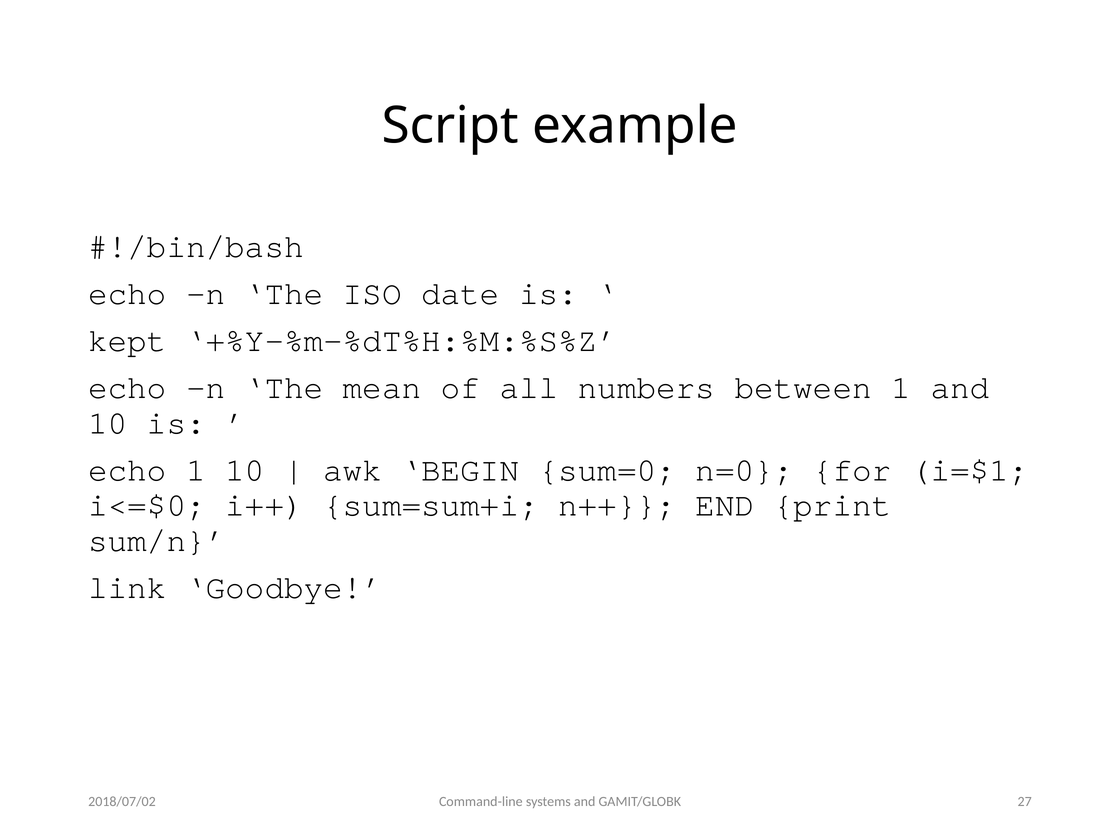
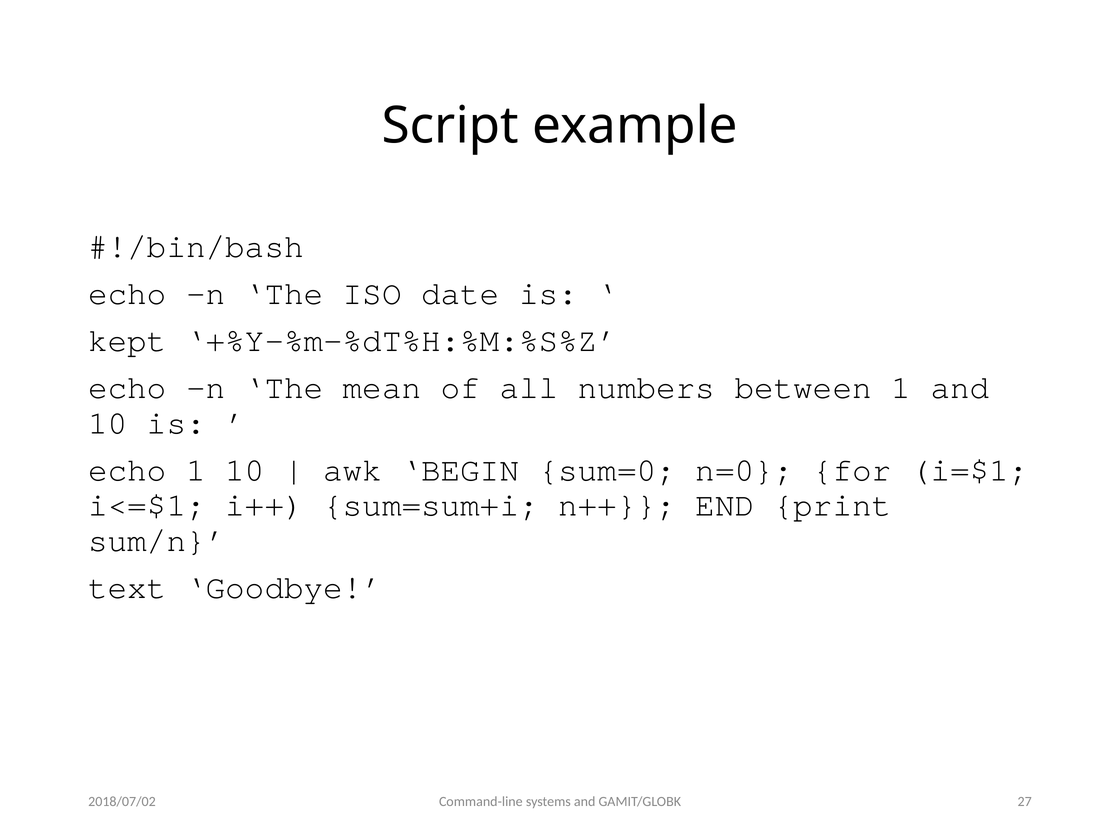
i<=$0: i<=$0 -> i<=$1
link: link -> text
